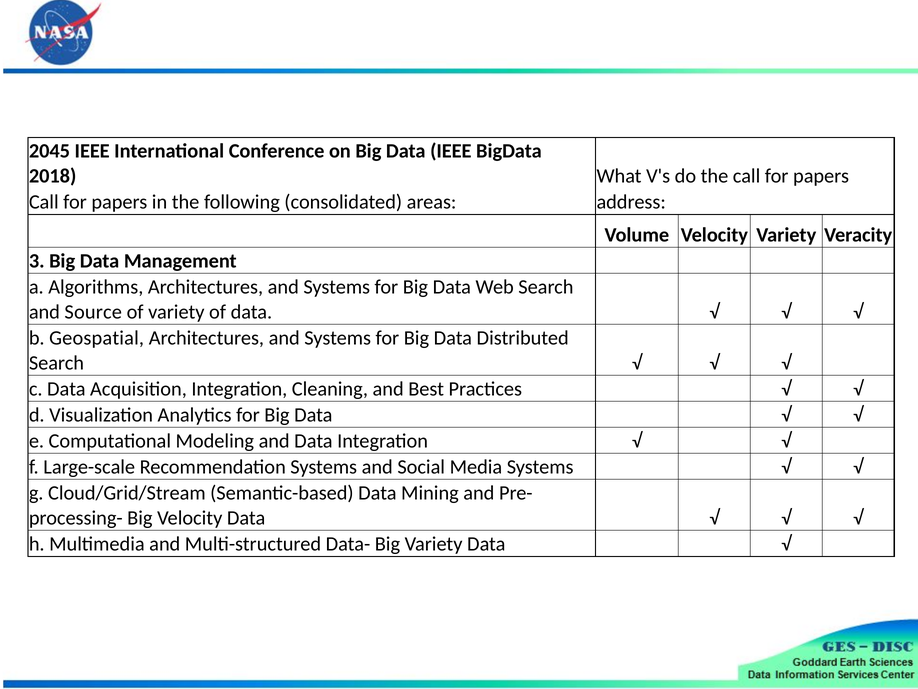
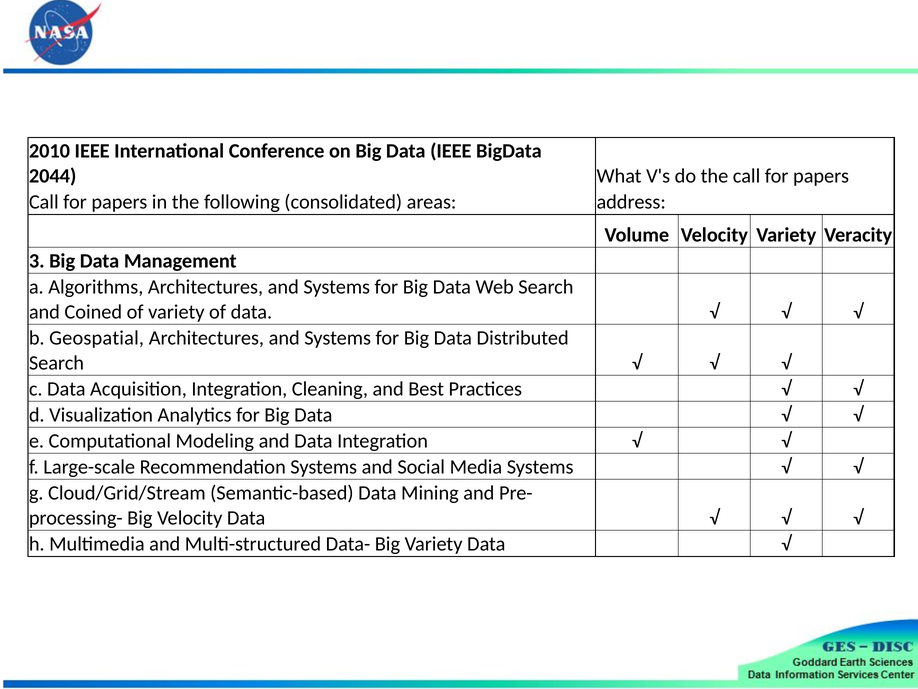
2045: 2045 -> 2010
2018: 2018 -> 2044
Source: Source -> Coined
